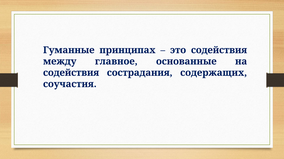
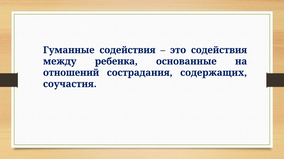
Гуманные принципах: принципах -> содействия
главное: главное -> ребенка
содействия at (71, 73): содействия -> отношений
